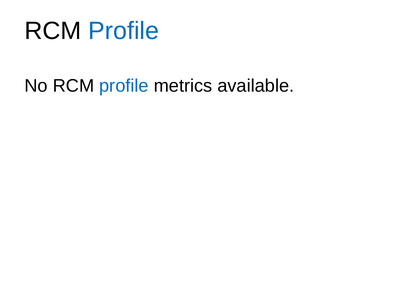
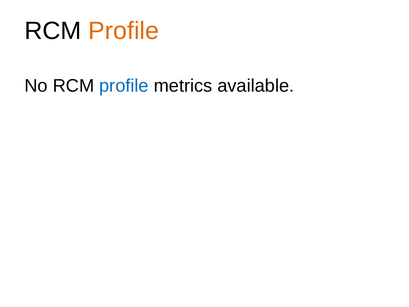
Profile at (124, 31) colour: blue -> orange
